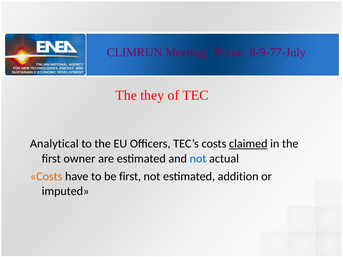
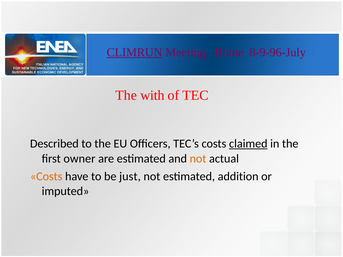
CLIMRUN underline: none -> present
8-9-77-July: 8-9-77-July -> 8-9-96-July
they: they -> with
Analytical: Analytical -> Described
not at (198, 159) colour: blue -> orange
be first: first -> just
